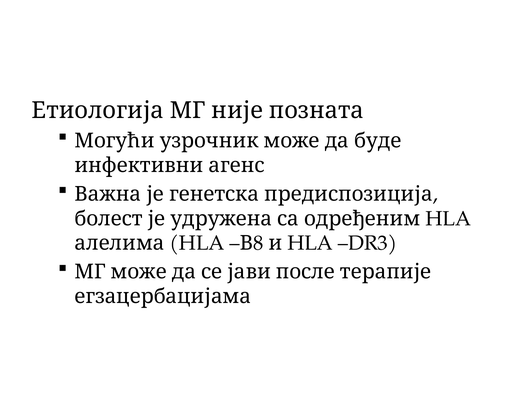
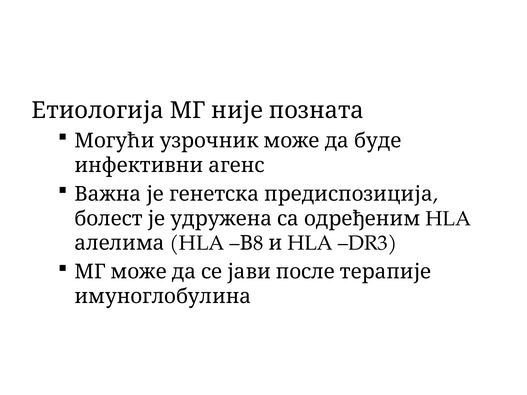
егзацербацијама: егзацербацијама -> имуноглобулина
